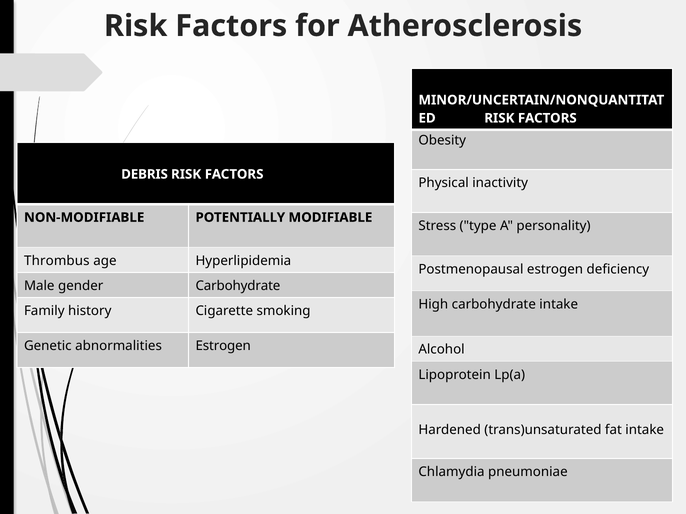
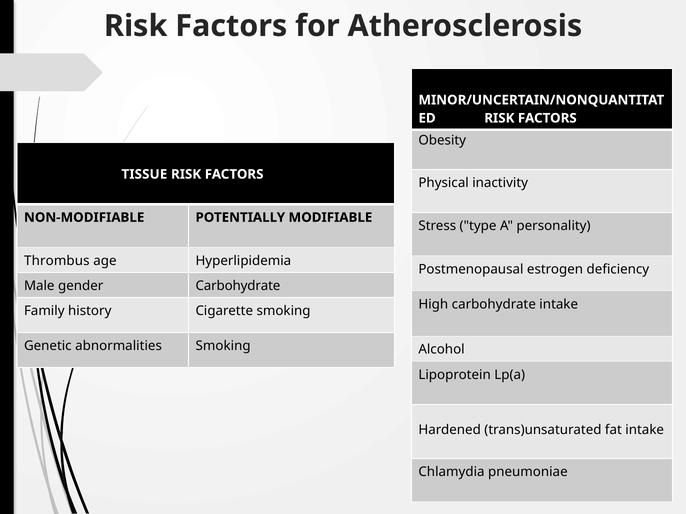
DEBRIS: DEBRIS -> TISSUE
abnormalities Estrogen: Estrogen -> Smoking
